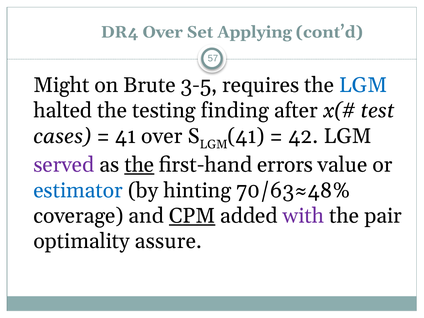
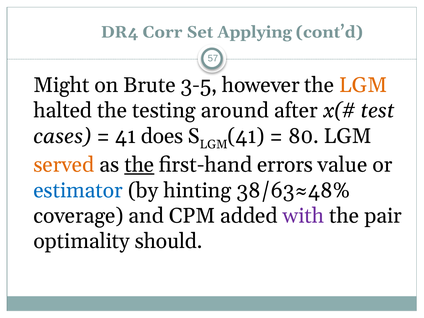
DR4 Over: Over -> Corr
requires: requires -> however
LGM at (363, 85) colour: blue -> orange
finding: finding -> around
41 over: over -> does
42: 42 -> 80
served colour: purple -> orange
70/63≈48%: 70/63≈48% -> 38/63≈48%
CPM underline: present -> none
assure: assure -> should
